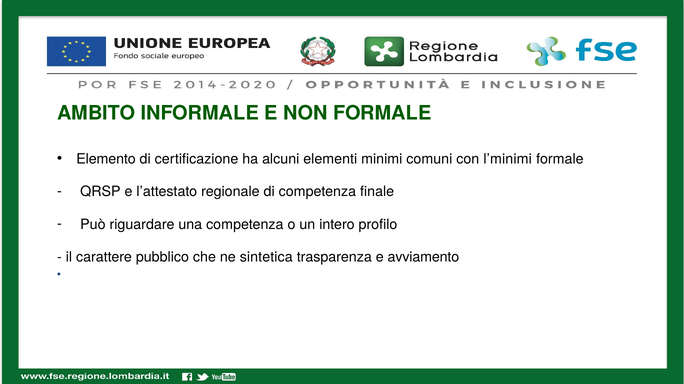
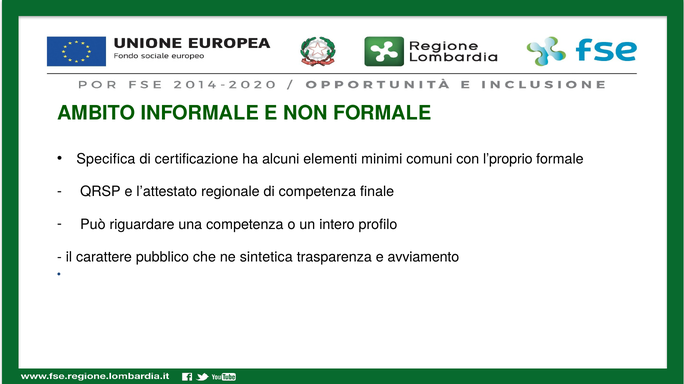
Elemento: Elemento -> Specifica
l’minimi: l’minimi -> l’proprio
